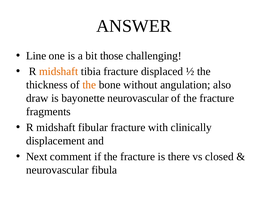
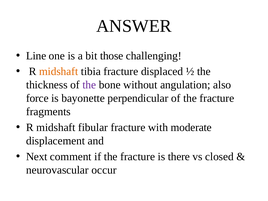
the at (89, 85) colour: orange -> purple
draw: draw -> force
bayonette neurovascular: neurovascular -> perpendicular
clinically: clinically -> moderate
fibula: fibula -> occur
